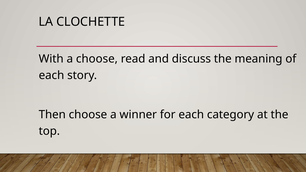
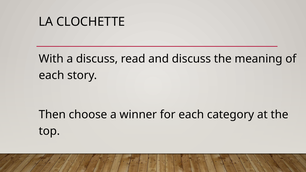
a choose: choose -> discuss
